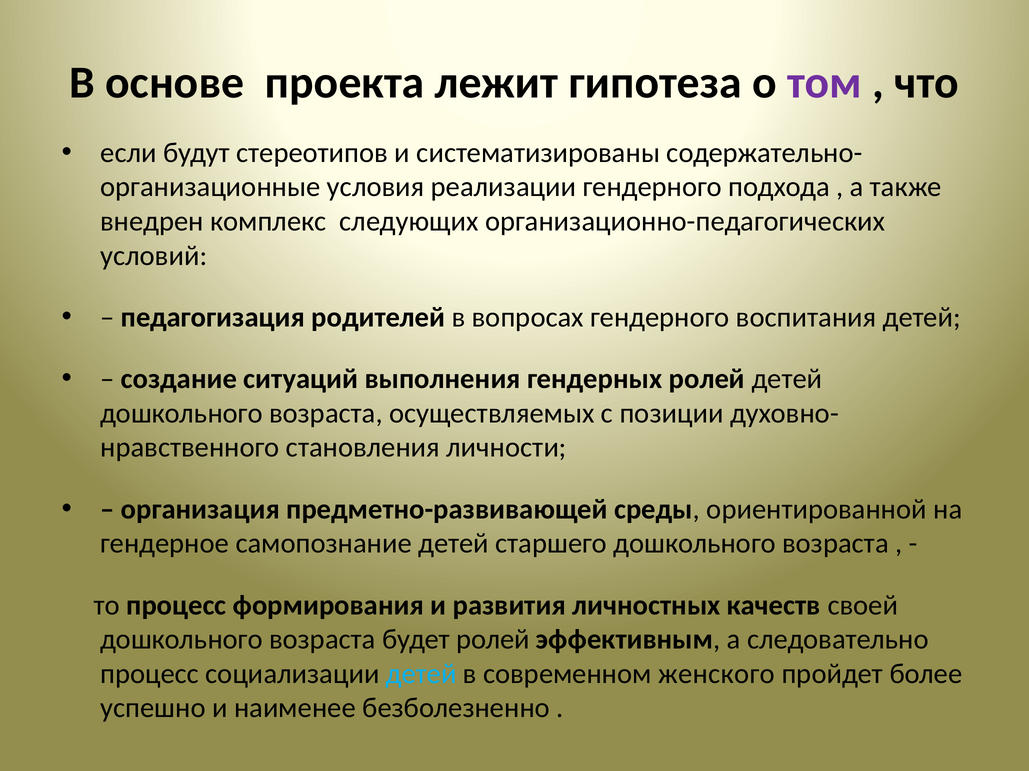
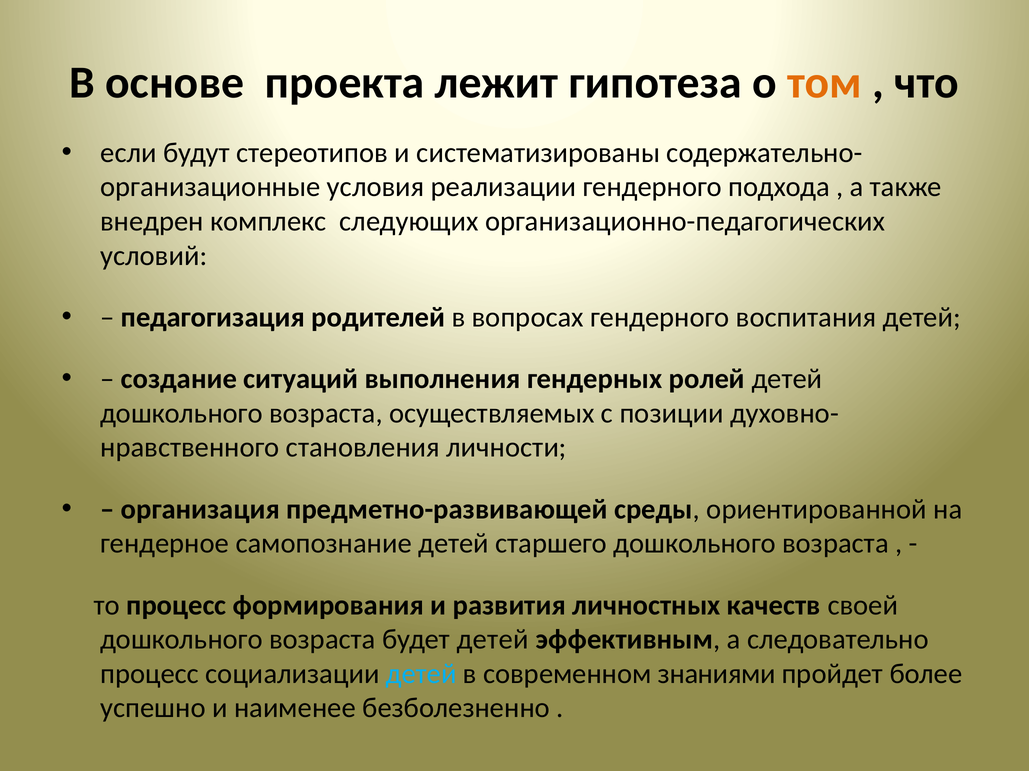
том colour: purple -> orange
будет ролей: ролей -> детей
женского: женского -> знаниями
